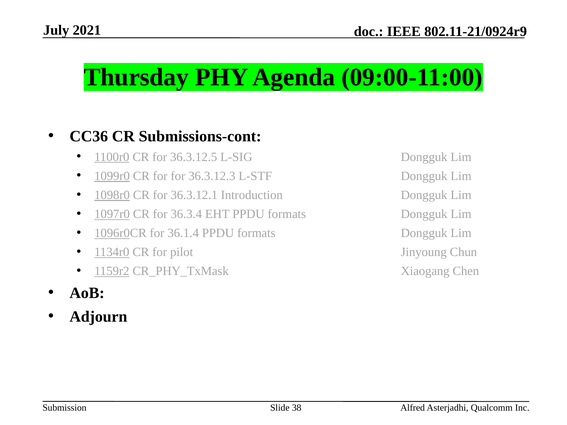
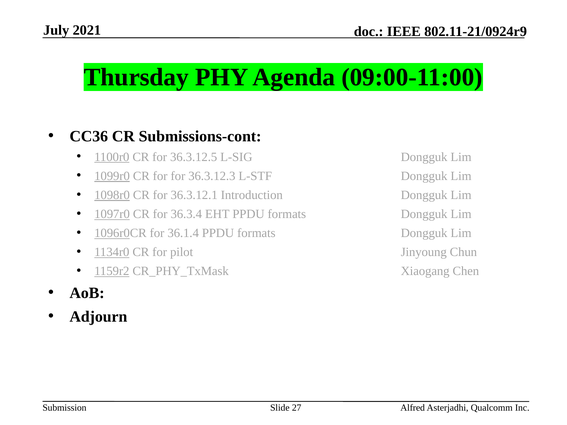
38: 38 -> 27
